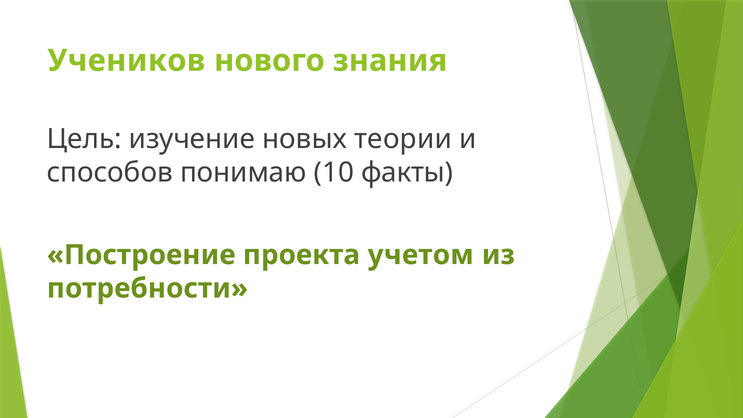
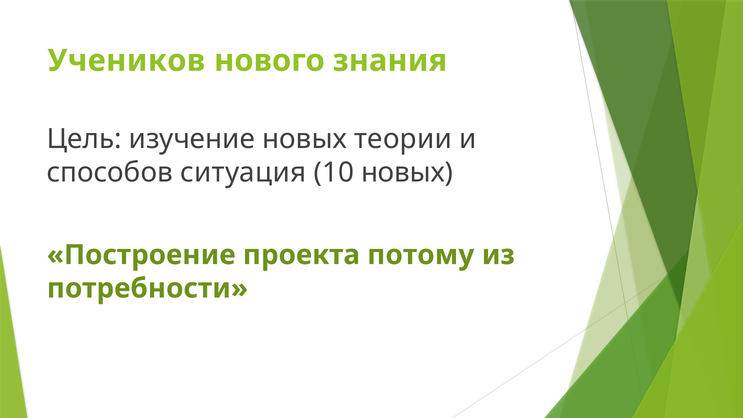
понимаю: понимаю -> ситуация
10 факты: факты -> новых
учетом: учетом -> потому
